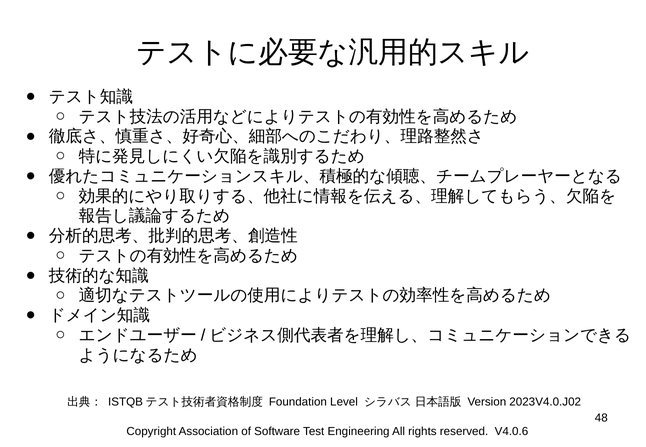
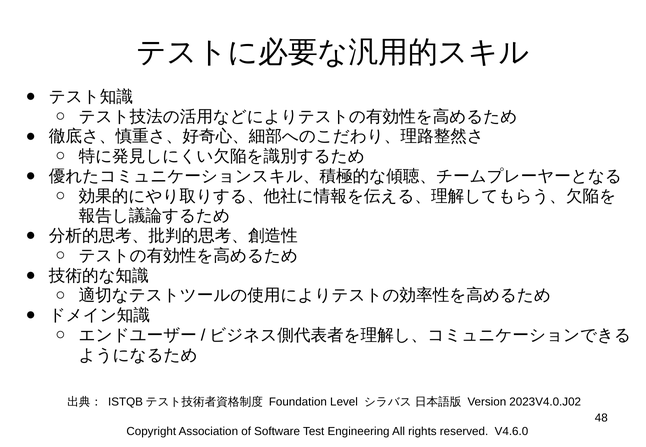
V4.0.6: V4.0.6 -> V4.6.0
